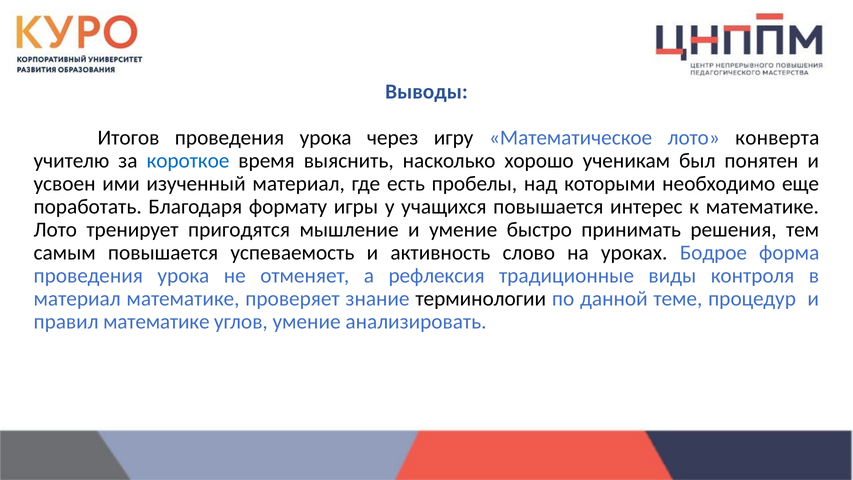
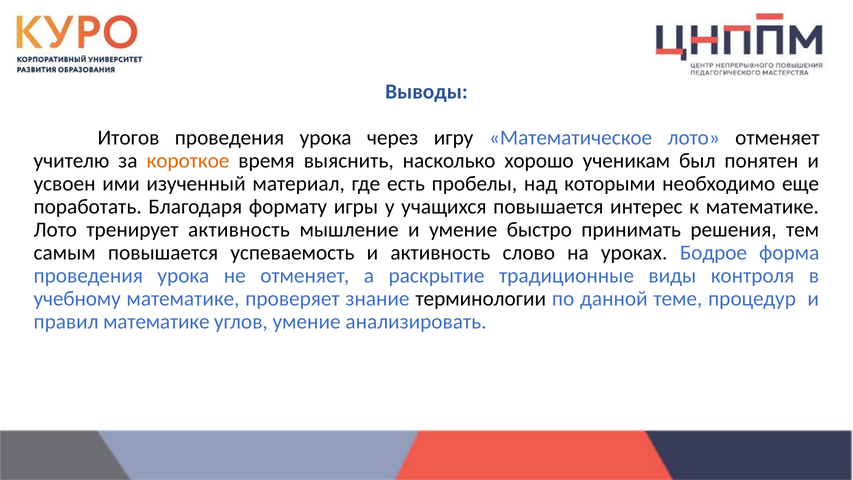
лото конверта: конверта -> отменяет
короткое colour: blue -> orange
тренирует пригодятся: пригодятся -> активность
рефлексия: рефлексия -> раскрытие
материал at (77, 299): материал -> учебному
